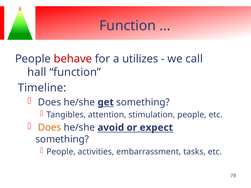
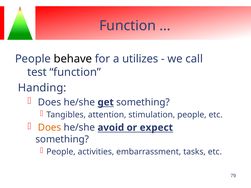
behave colour: red -> black
hall: hall -> test
Timeline: Timeline -> Handing
